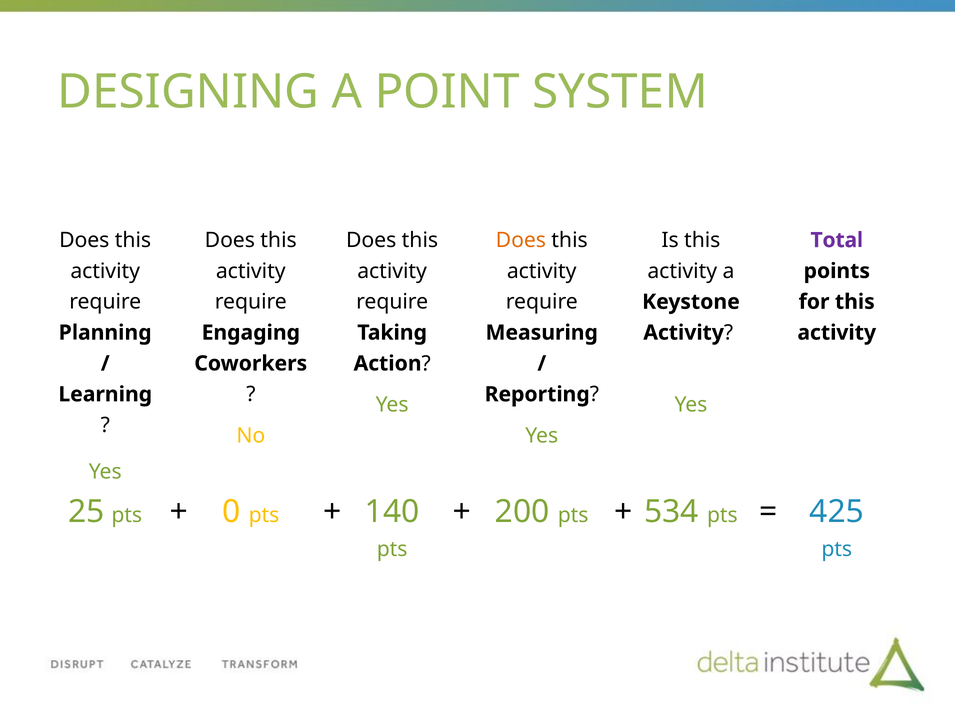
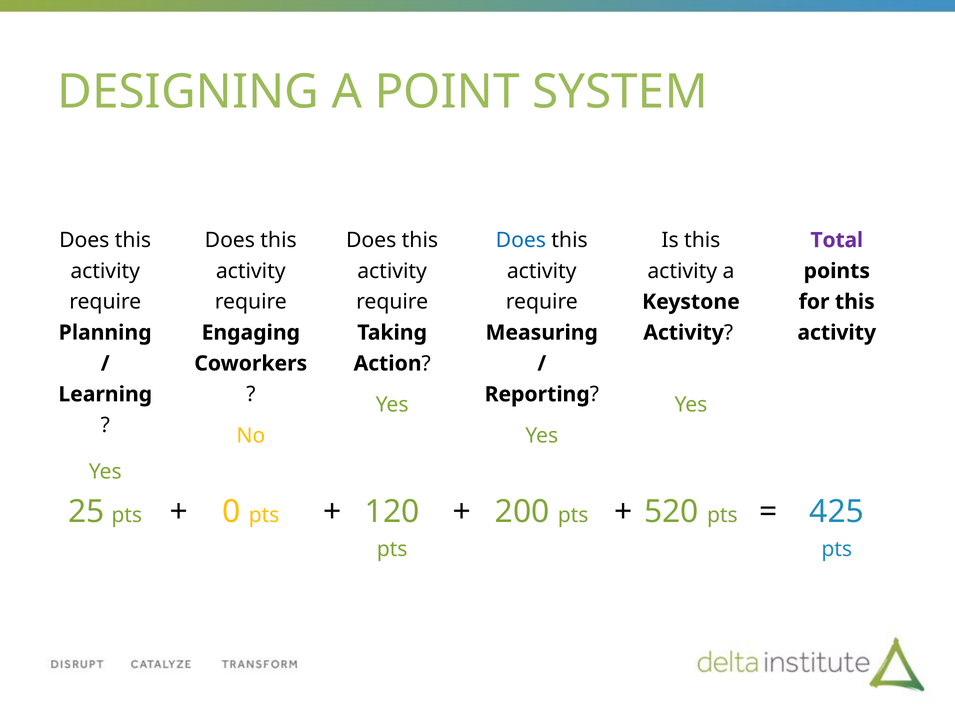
Does at (521, 240) colour: orange -> blue
140: 140 -> 120
534: 534 -> 520
